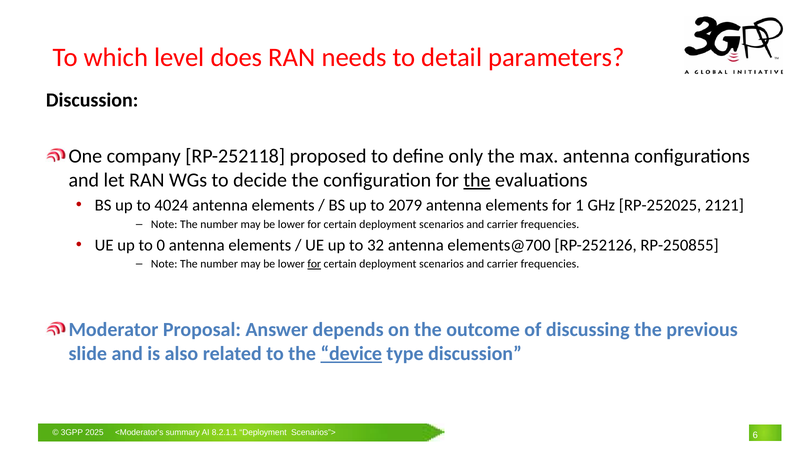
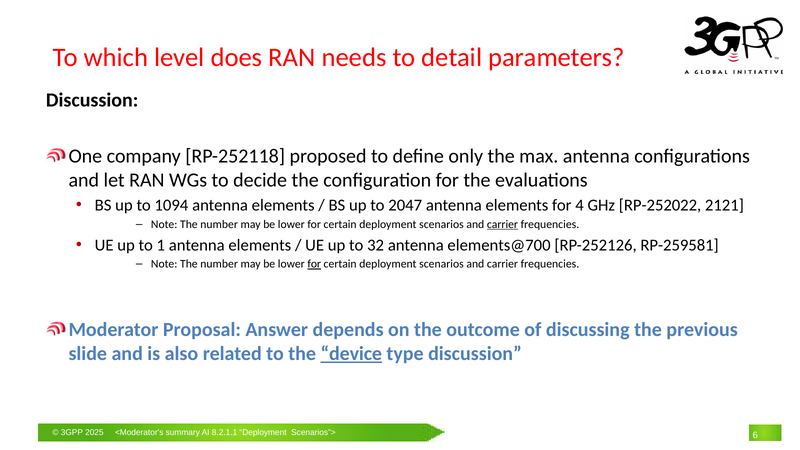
the at (477, 180) underline: present -> none
4024: 4024 -> 1094
2079: 2079 -> 2047
1: 1 -> 4
RP-252025: RP-252025 -> RP-252022
carrier at (502, 224) underline: none -> present
0: 0 -> 1
RP-250855: RP-250855 -> RP-259581
